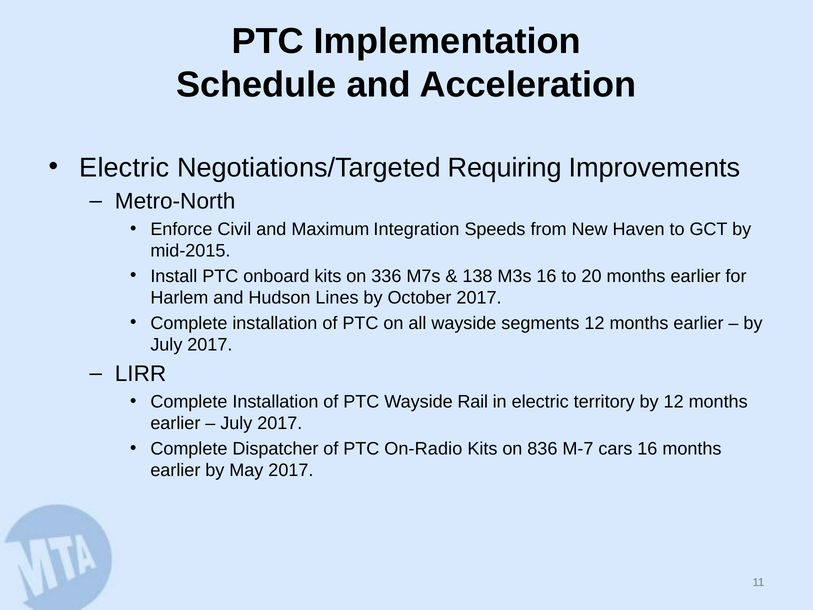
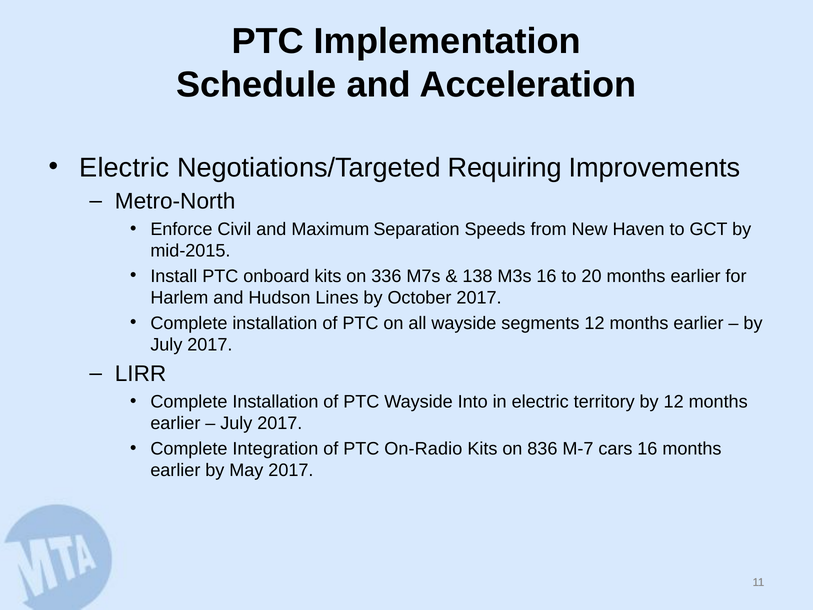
Integration: Integration -> Separation
Rail: Rail -> Into
Dispatcher: Dispatcher -> Integration
